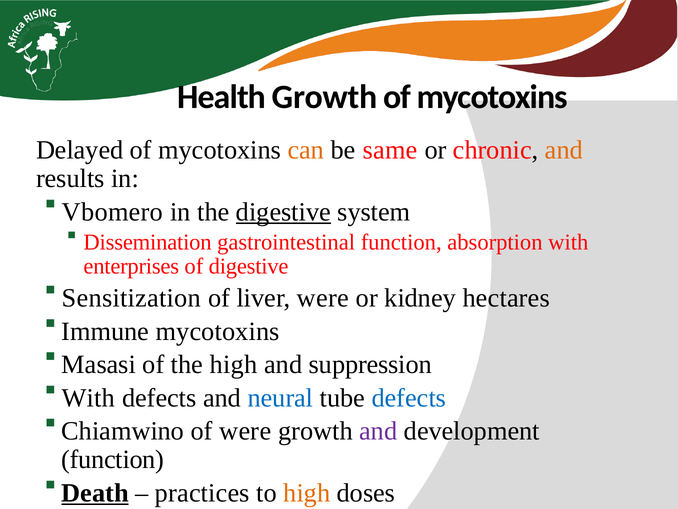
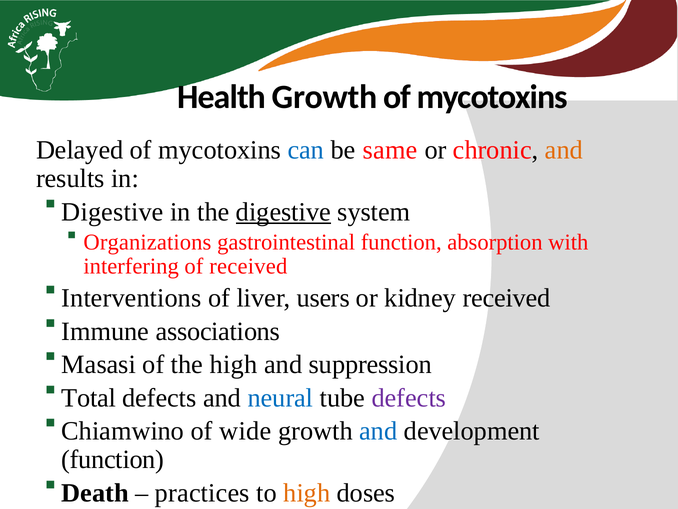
can colour: orange -> blue
Vbomero at (112, 212): Vbomero -> Digestive
Dissemination: Dissemination -> Organizations
enterprises: enterprises -> interfering
of digestive: digestive -> received
Sensitization: Sensitization -> Interventions
liver were: were -> users
kidney hectares: hectares -> received
Immune mycotoxins: mycotoxins -> associations
With at (88, 398): With -> Total
defects at (409, 398) colour: blue -> purple
of were: were -> wide
and at (378, 431) colour: purple -> blue
Death underline: present -> none
